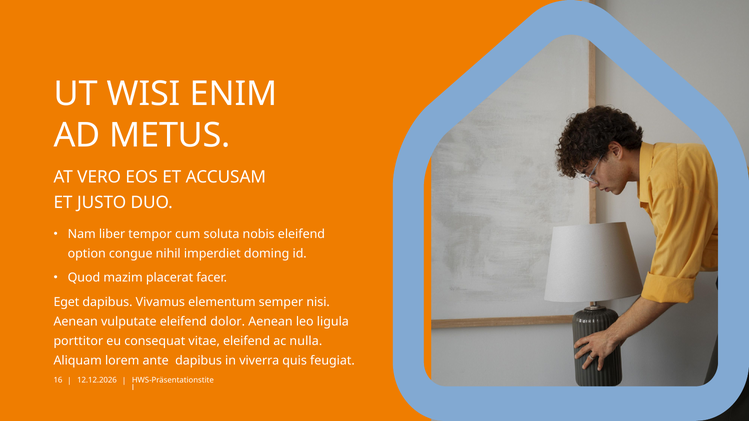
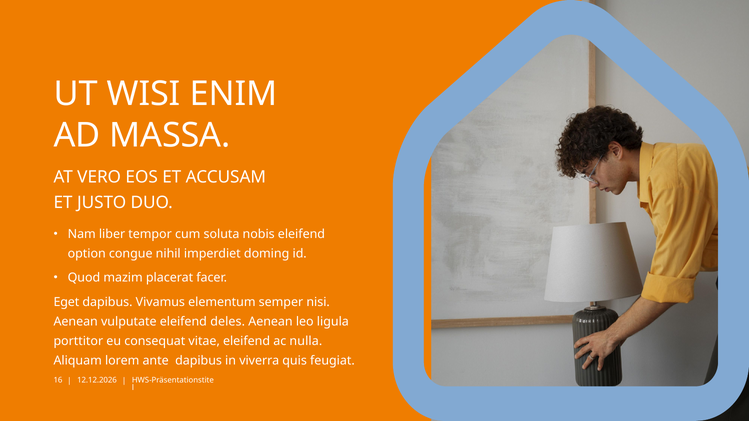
METUS: METUS -> MASSA
dolor: dolor -> deles
